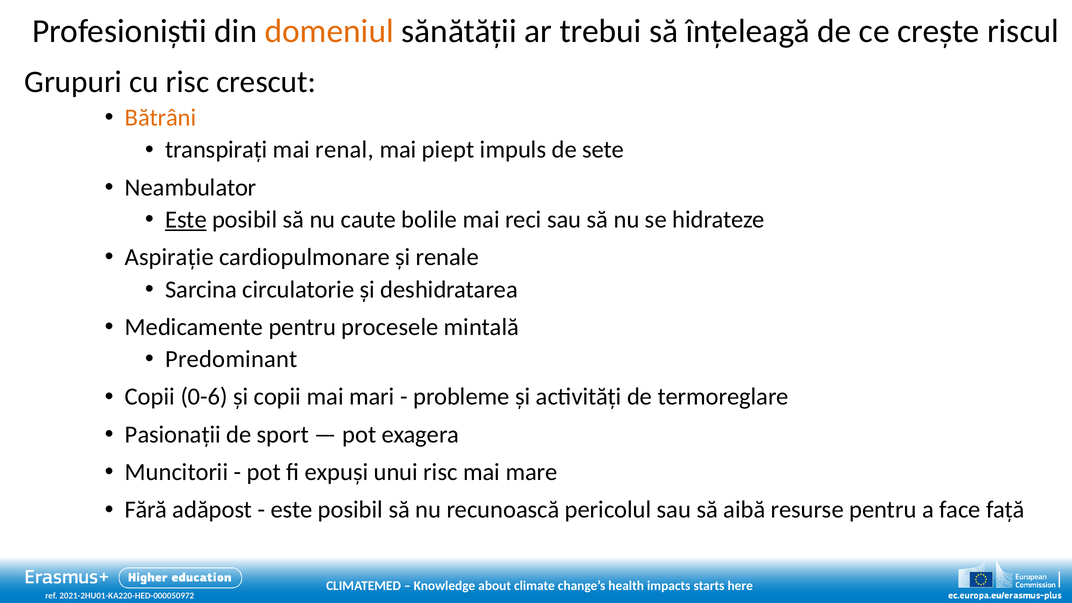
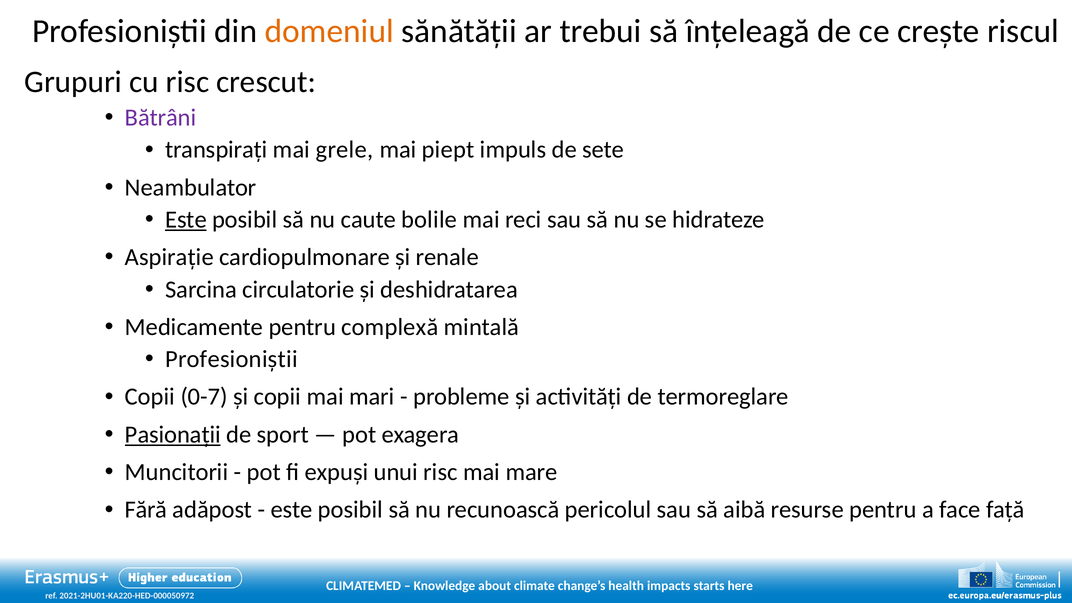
Bătrâni colour: orange -> purple
renal: renal -> grele
procesele: procesele -> complexă
Predominant at (231, 359): Predominant -> Profesioniștii
0-6: 0-6 -> 0-7
Pasionații underline: none -> present
